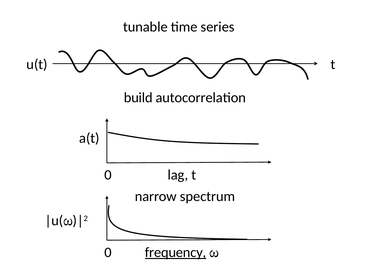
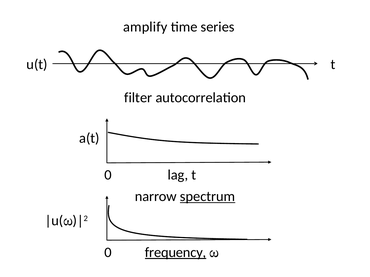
tunable: tunable -> amplify
build: build -> filter
spectrum underline: none -> present
